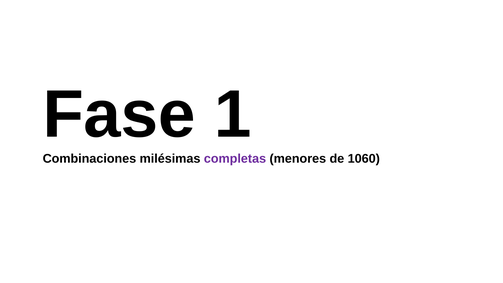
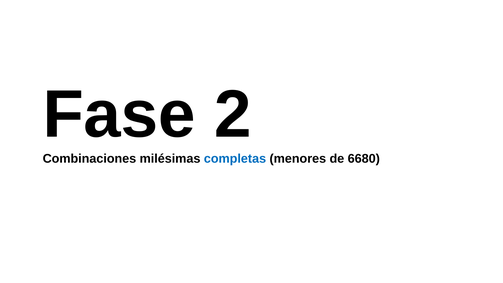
1: 1 -> 2
completas colour: purple -> blue
1060: 1060 -> 6680
